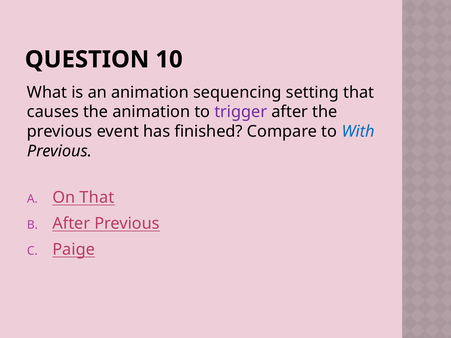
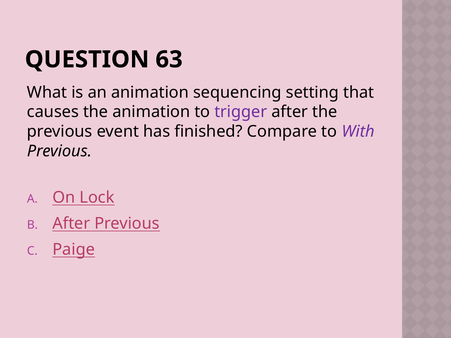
10: 10 -> 63
With colour: blue -> purple
On That: That -> Lock
